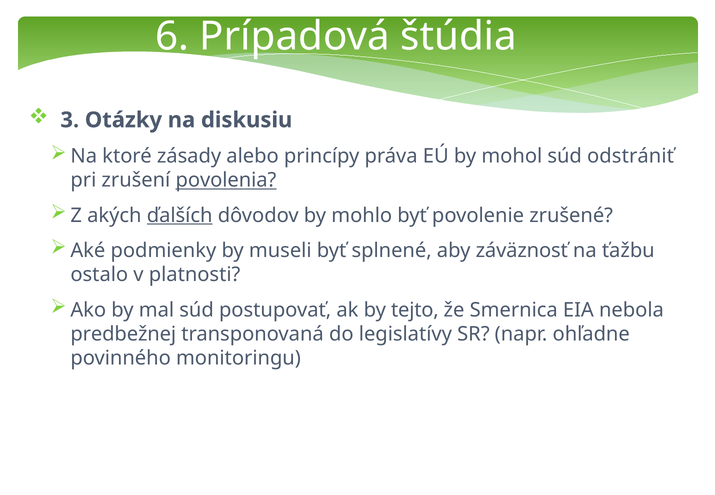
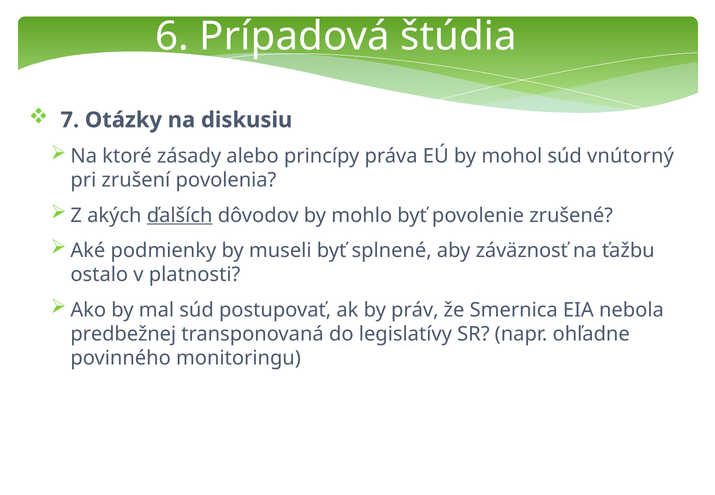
3: 3 -> 7
odstrániť: odstrániť -> vnútorný
povolenia underline: present -> none
tejto: tejto -> práv
